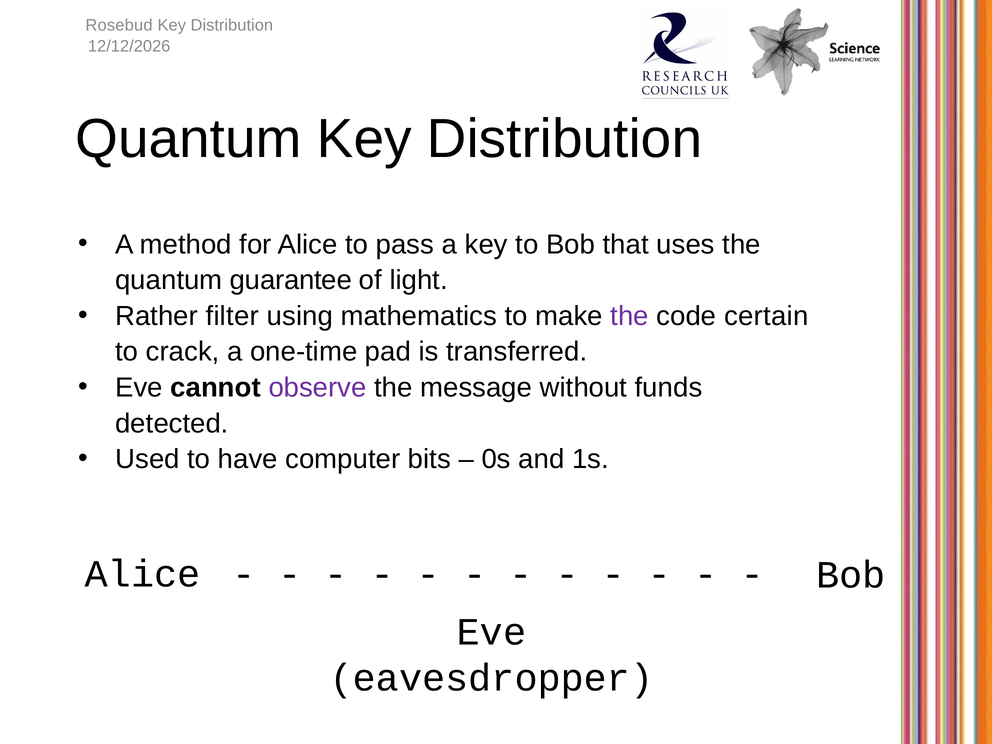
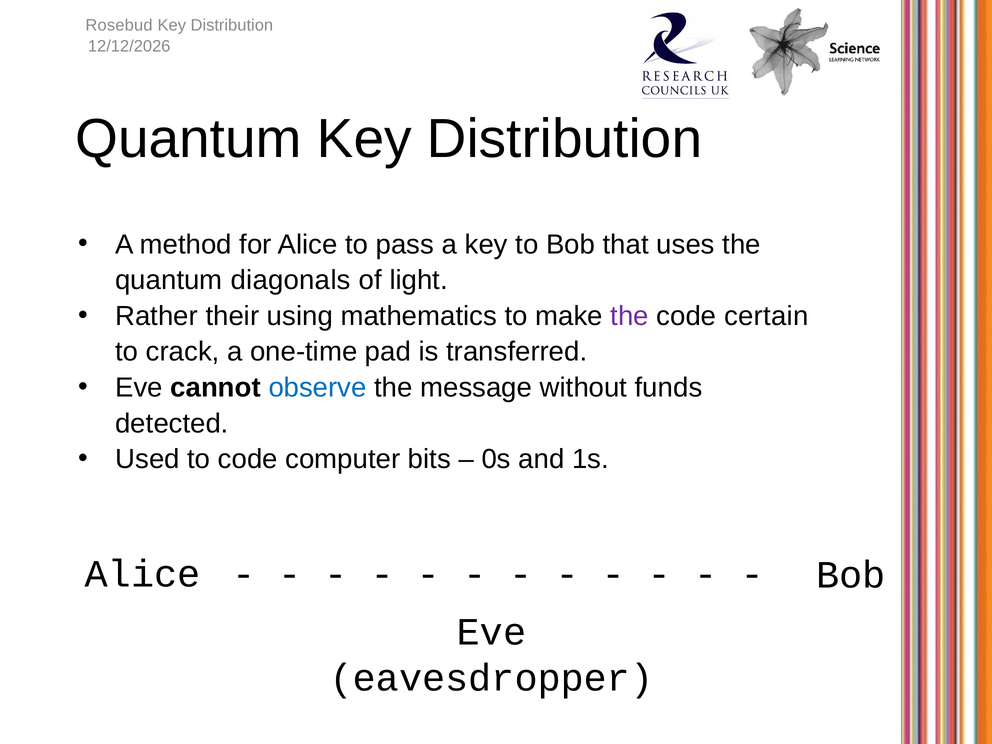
guarantee: guarantee -> diagonals
filter: filter -> their
observe colour: purple -> blue
to have: have -> code
